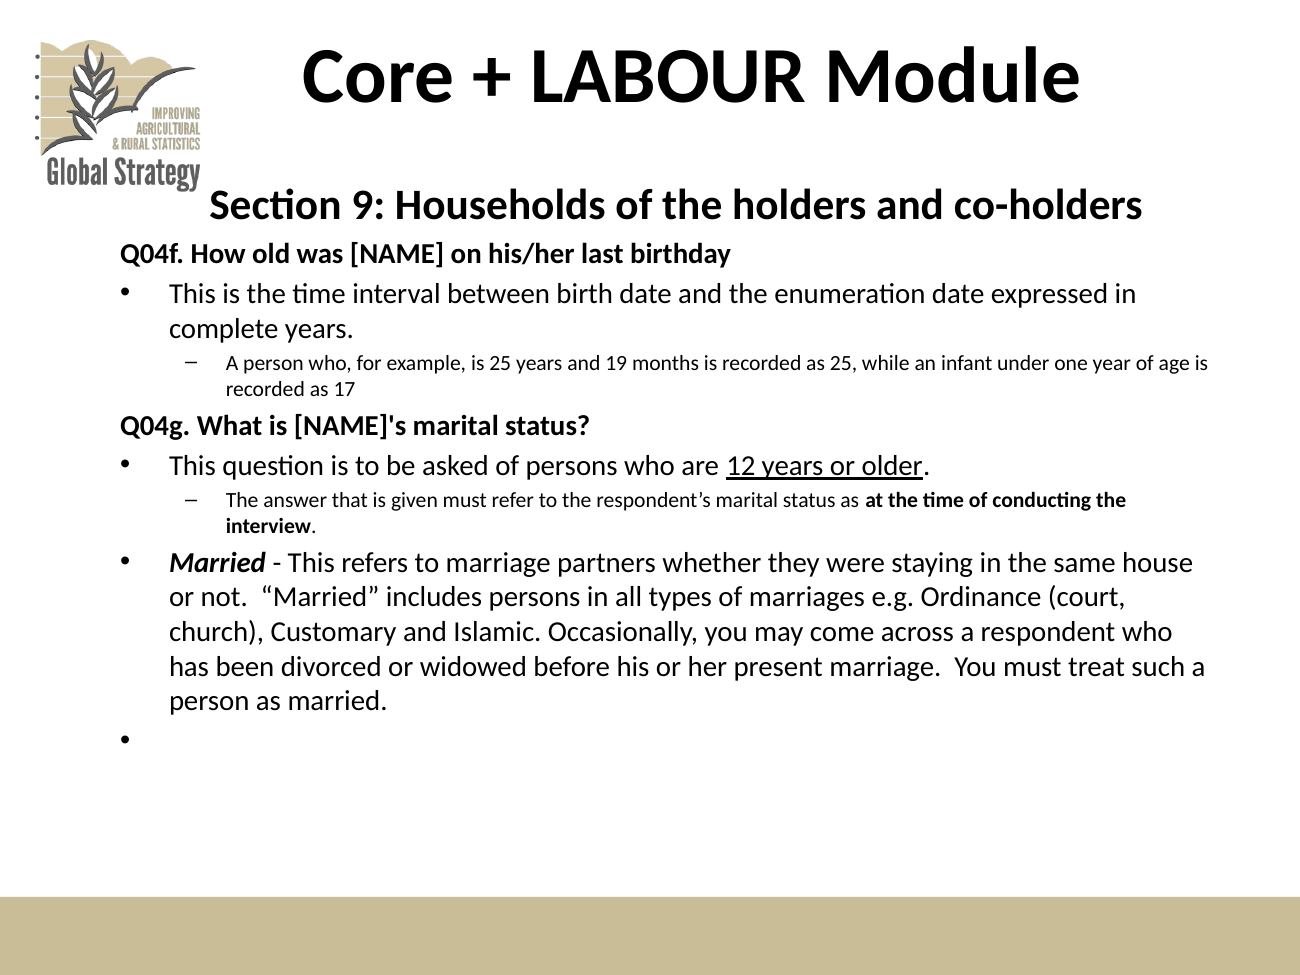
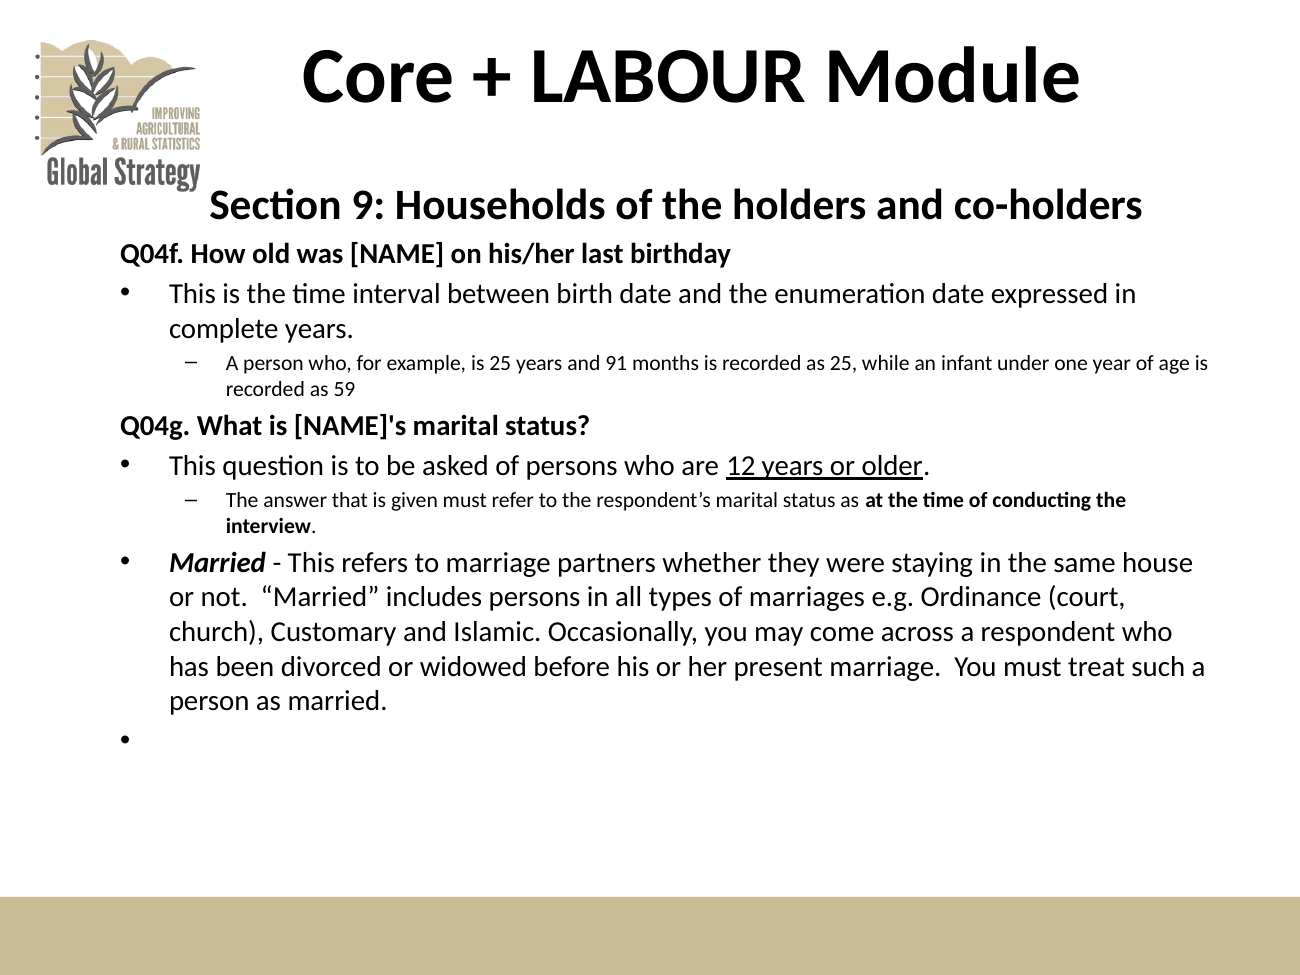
19: 19 -> 91
17: 17 -> 59
